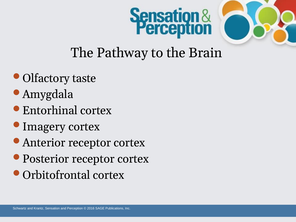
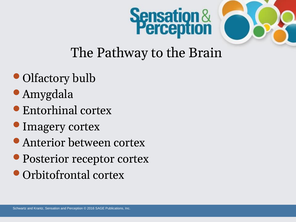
taste: taste -> bulb
Anterior receptor: receptor -> between
